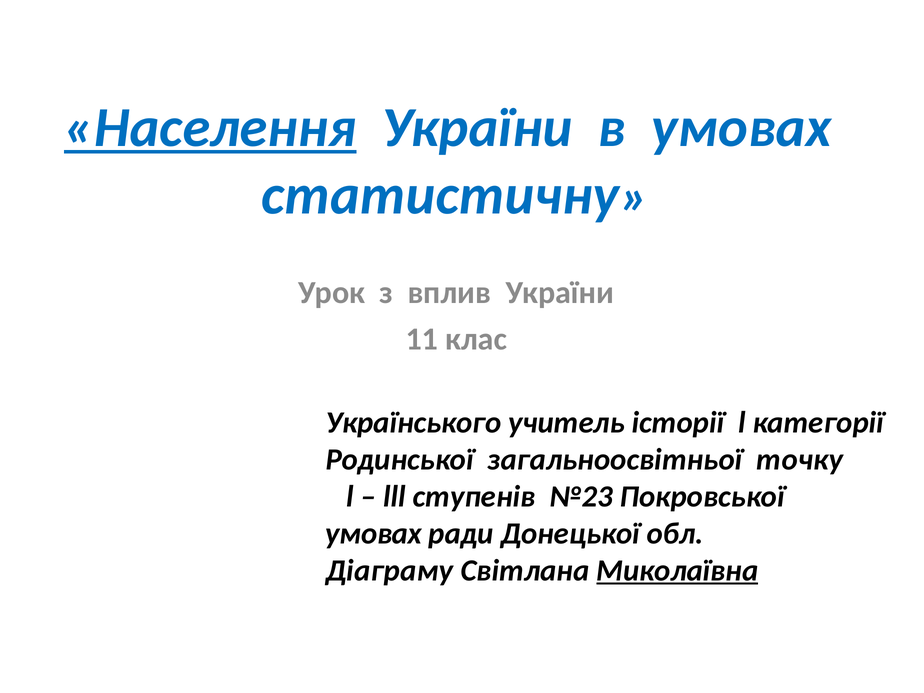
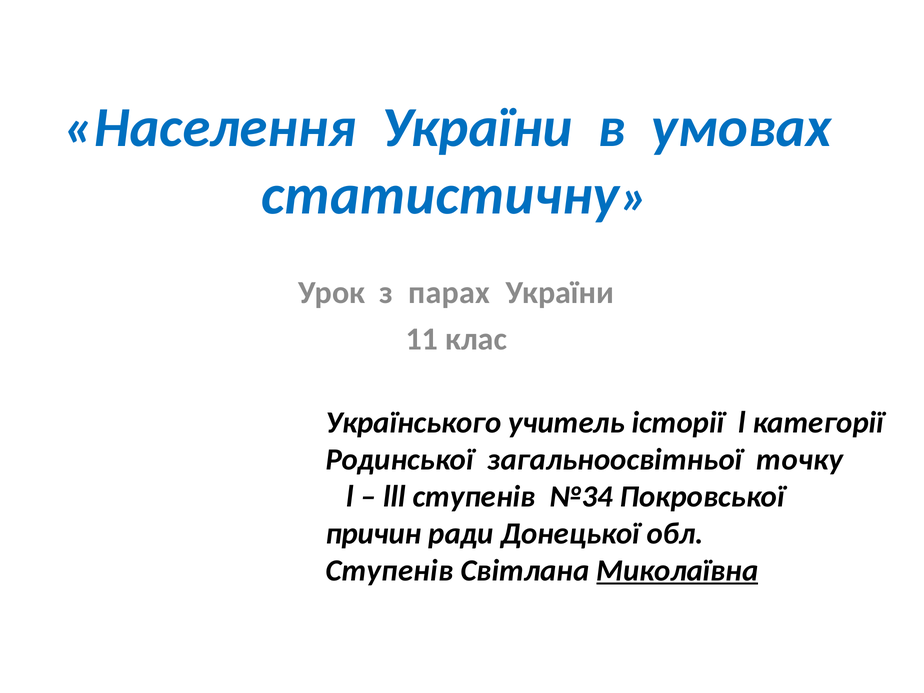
Населення underline: present -> none
вплив: вплив -> парах
№23: №23 -> №34
умовах at (374, 533): умовах -> причин
Діаграму at (389, 570): Діаграму -> Ступенів
